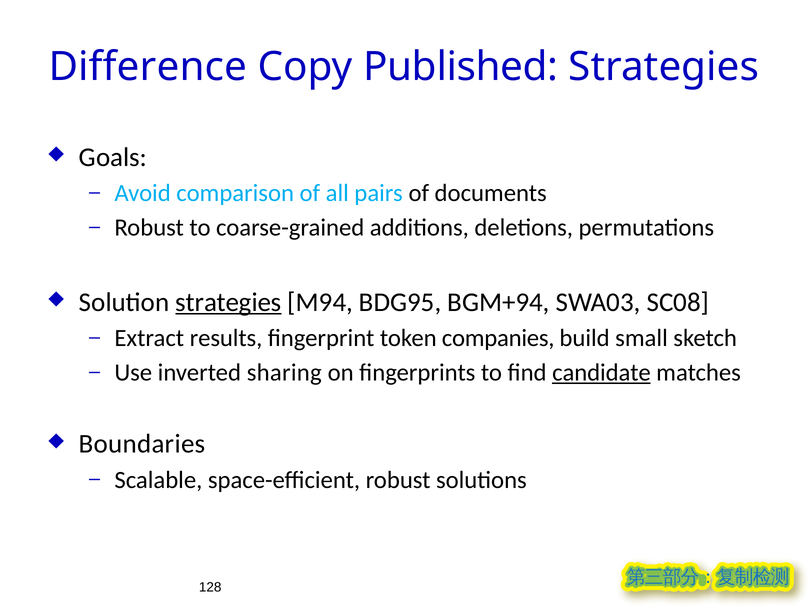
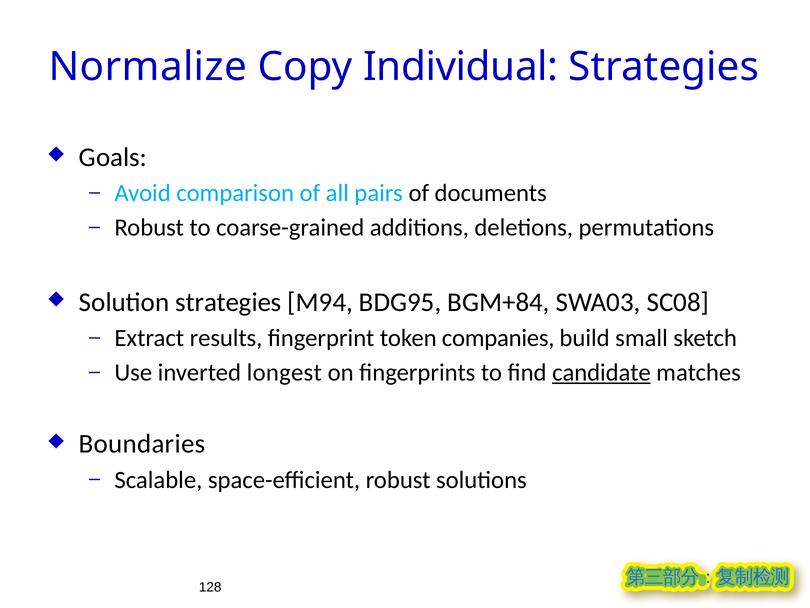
Difference: Difference -> Normalize
Published: Published -> Individual
strategies at (228, 302) underline: present -> none
BGM+94: BGM+94 -> BGM+84
sharing: sharing -> longest
